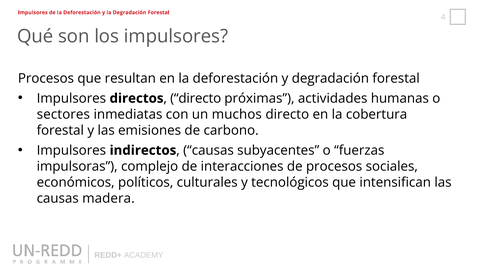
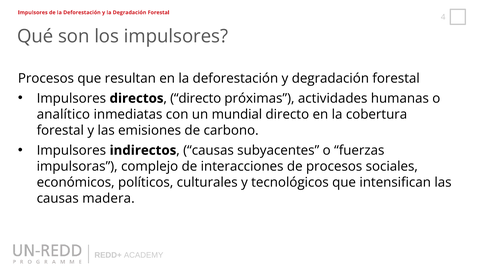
sectores: sectores -> analítico
muchos: muchos -> mundial
